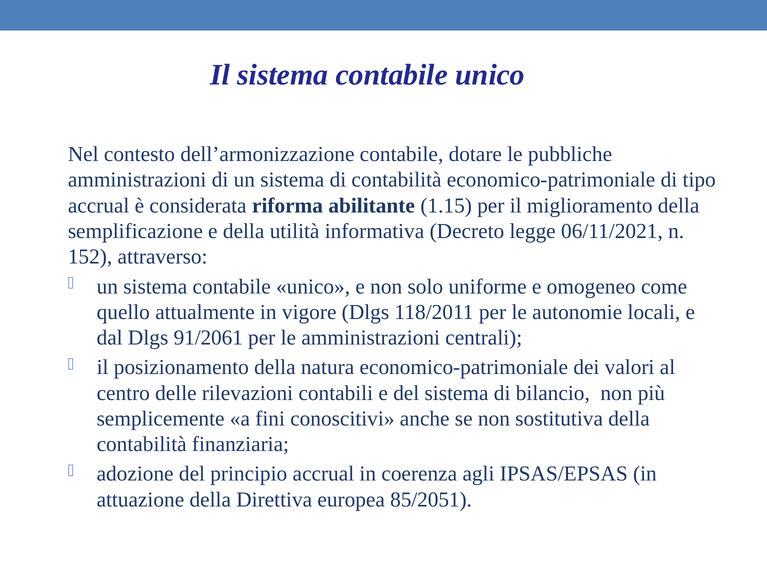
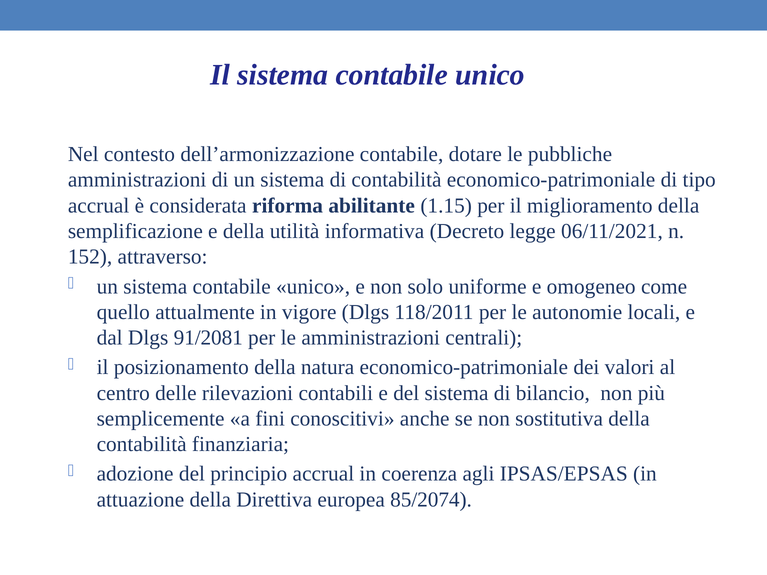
91/2061: 91/2061 -> 91/2081
85/2051: 85/2051 -> 85/2074
